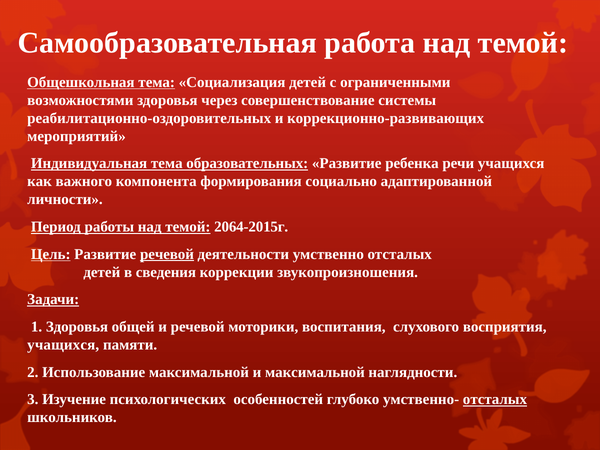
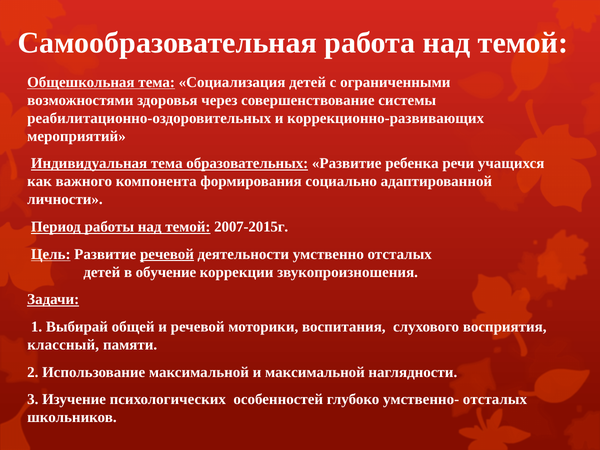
2064-2015г: 2064-2015г -> 2007-2015г
сведения: сведения -> обучение
1 Здоровья: Здоровья -> Выбирай
учащихся at (63, 345): учащихся -> классный
отсталых at (495, 399) underline: present -> none
